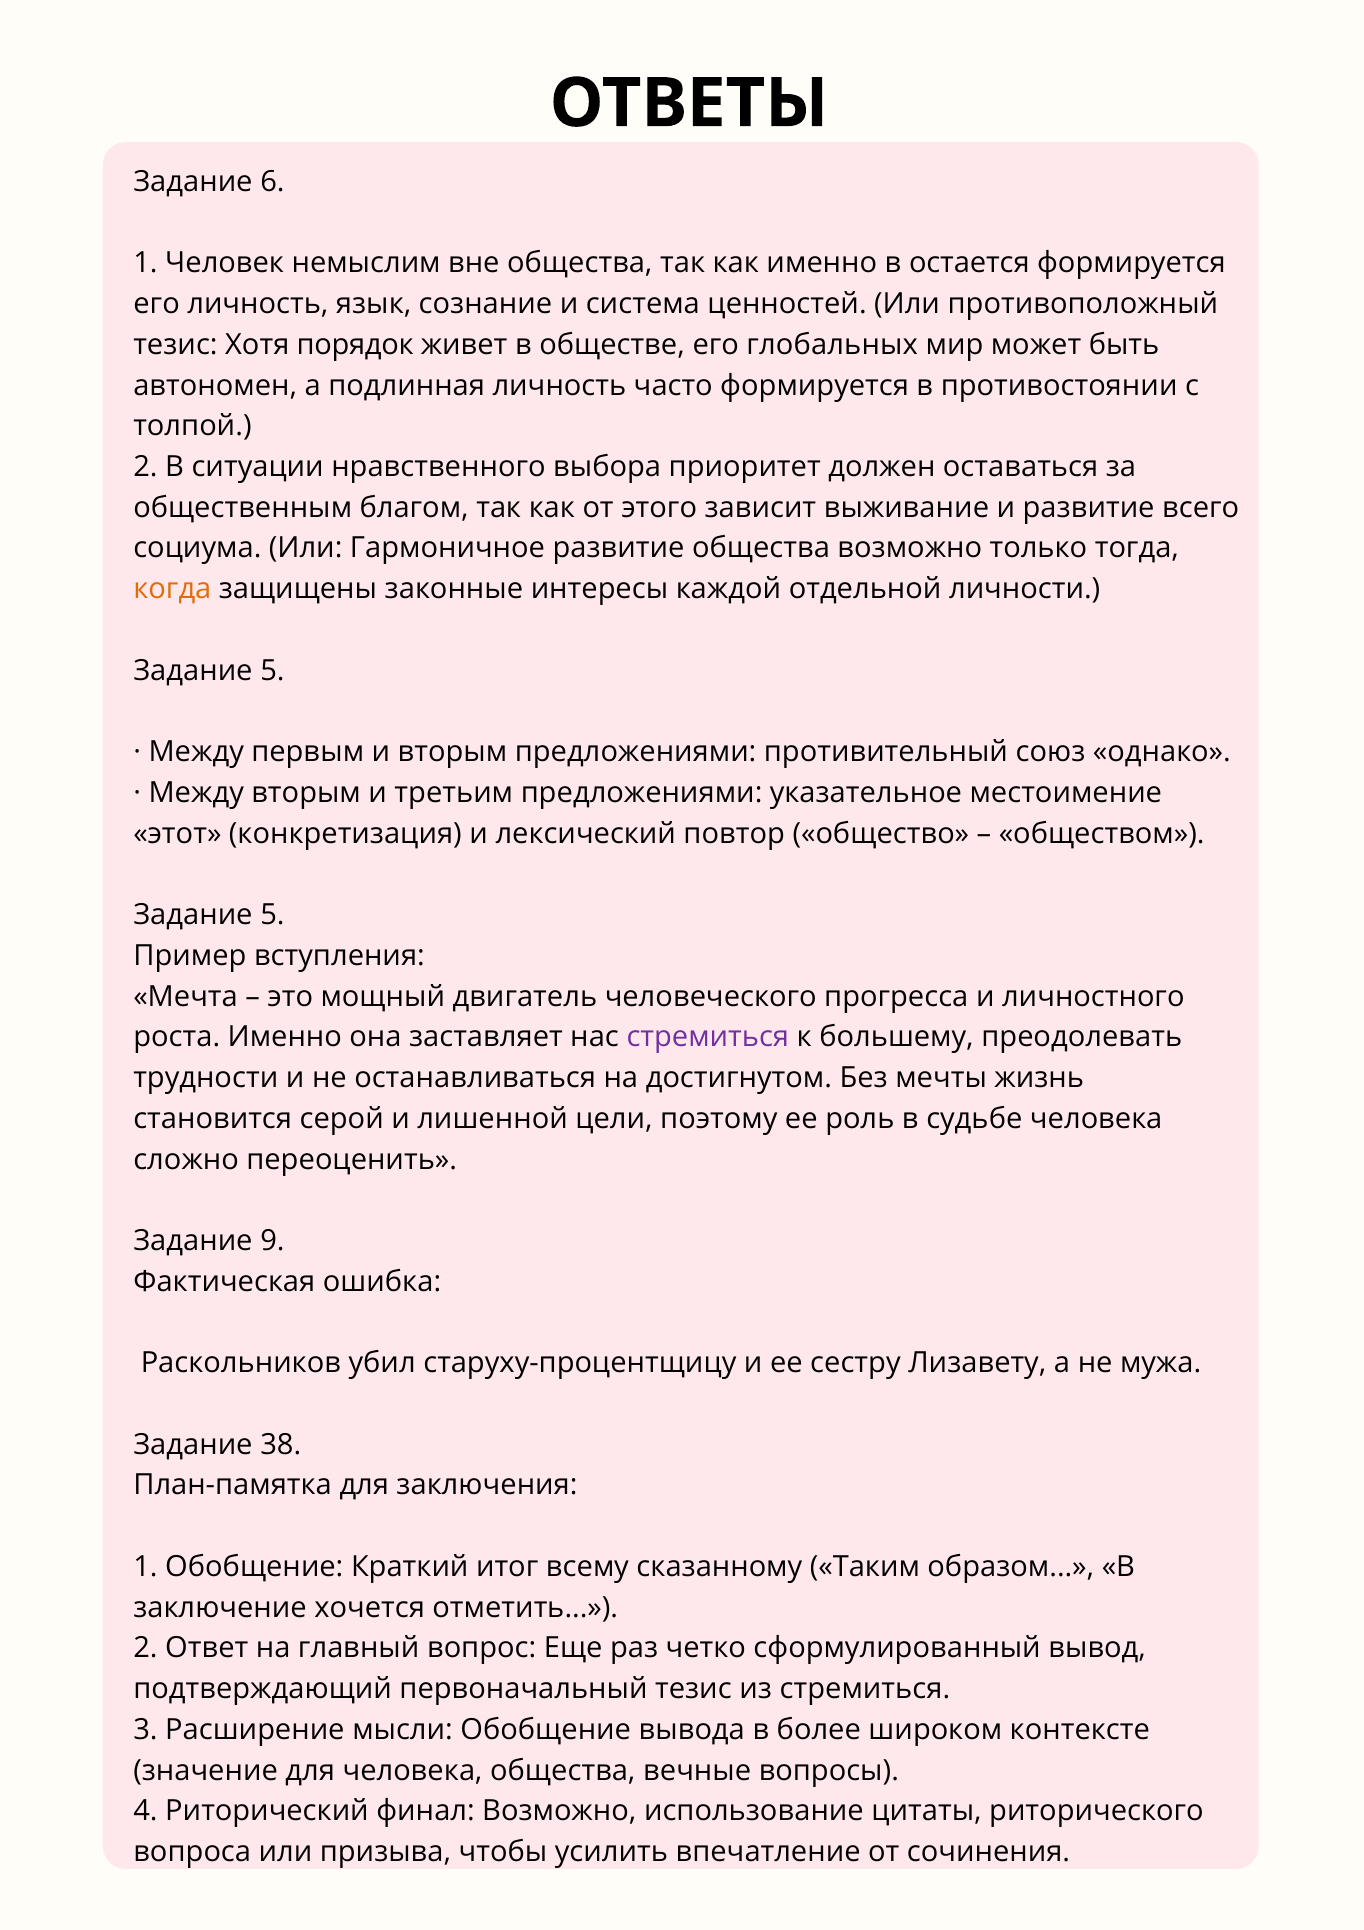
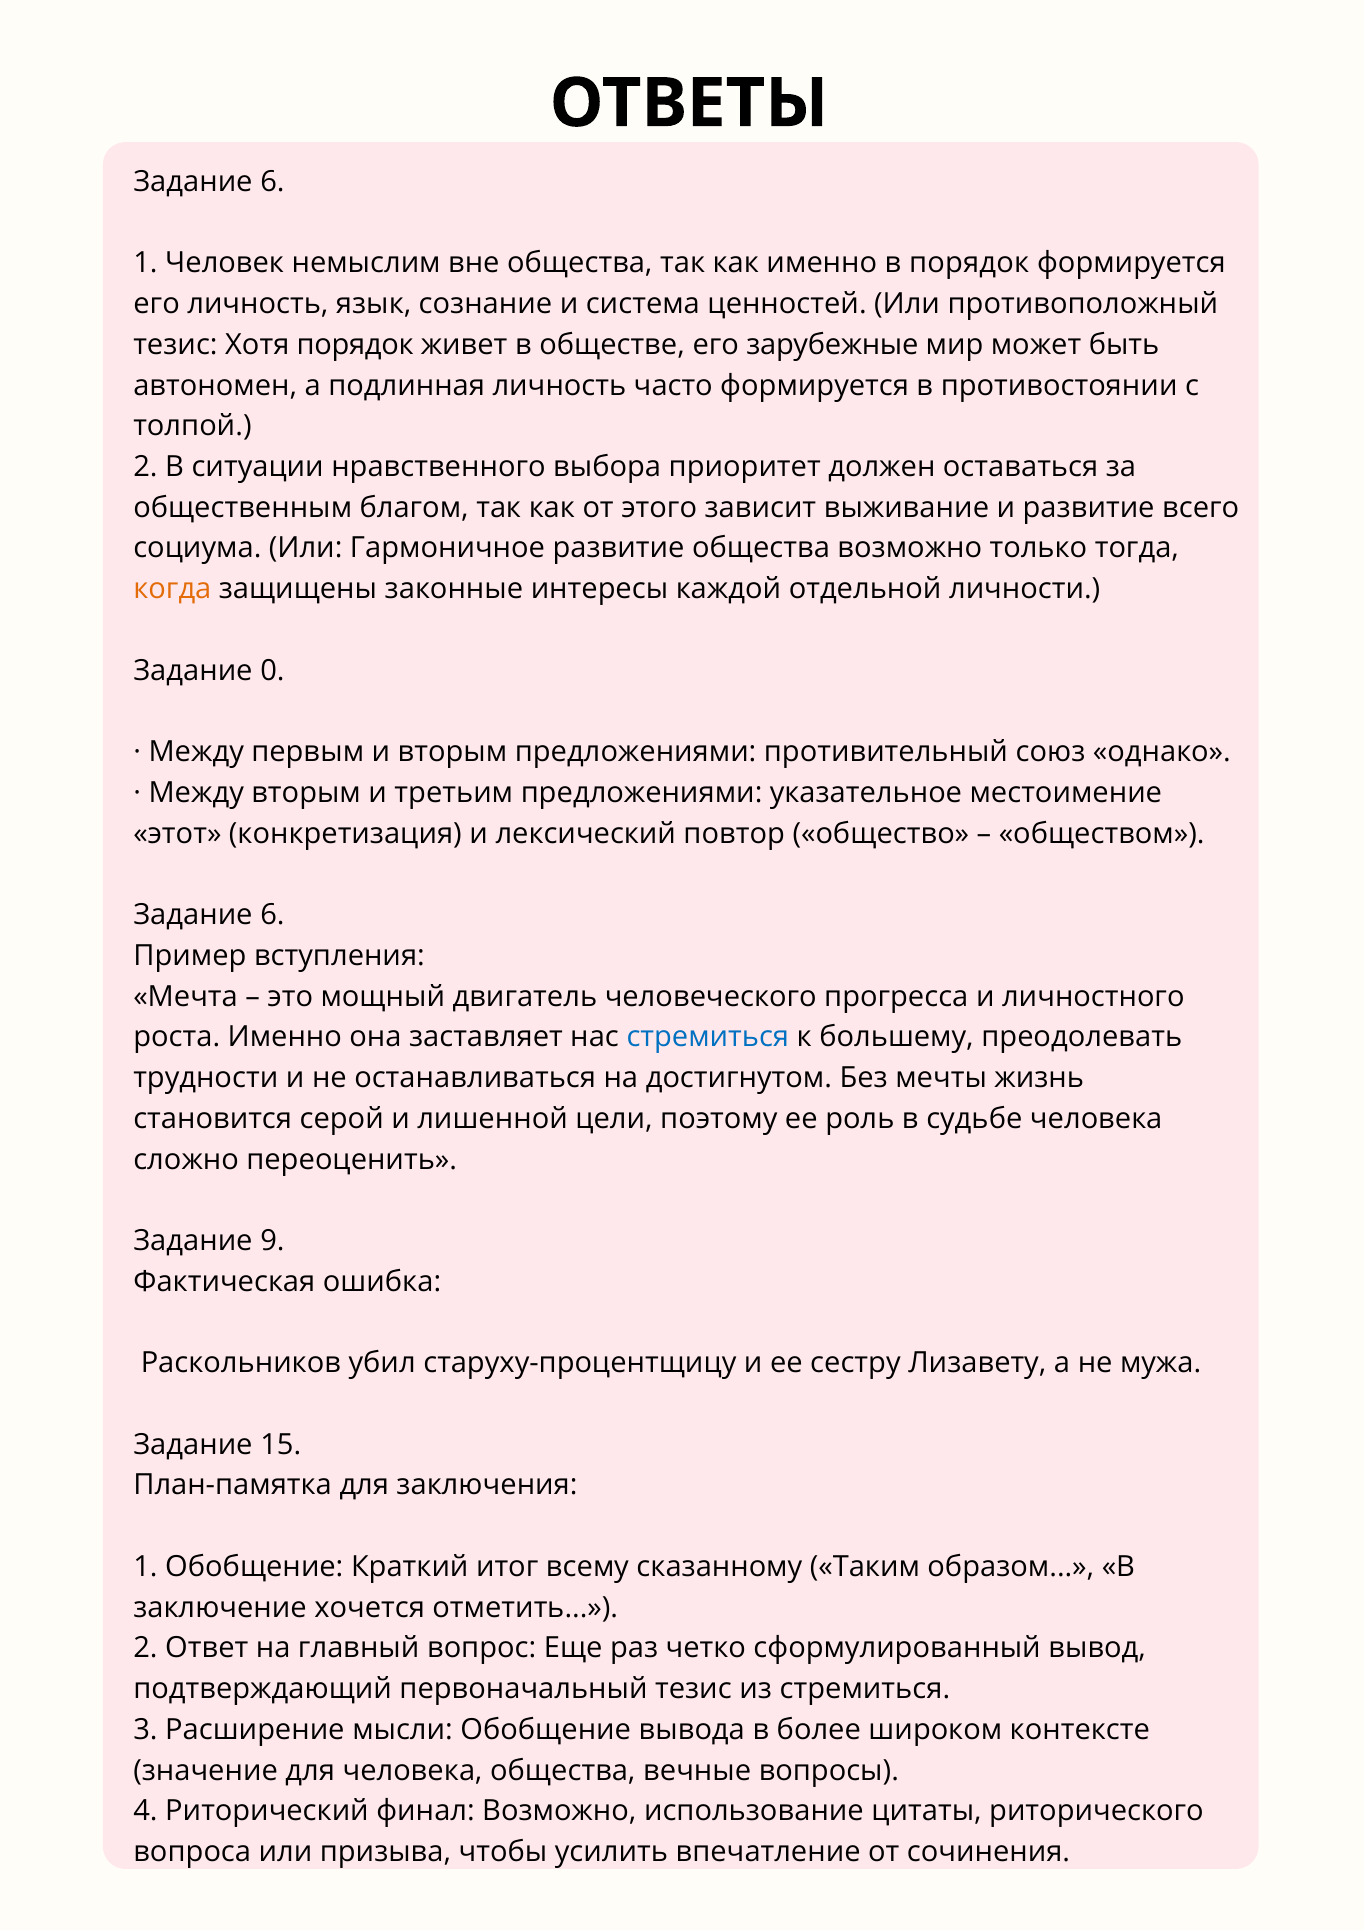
в остается: остается -> порядок
глобальных: глобальных -> зарубежные
5 at (272, 671): 5 -> 0
5 at (272, 915): 5 -> 6
стремиться at (708, 1037) colour: purple -> blue
38: 38 -> 15
